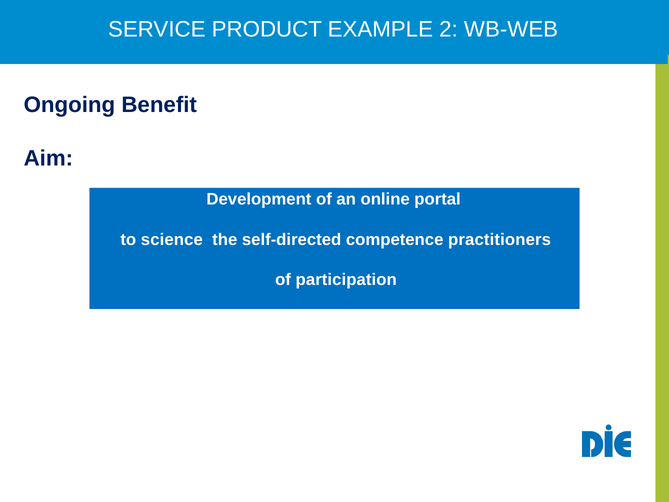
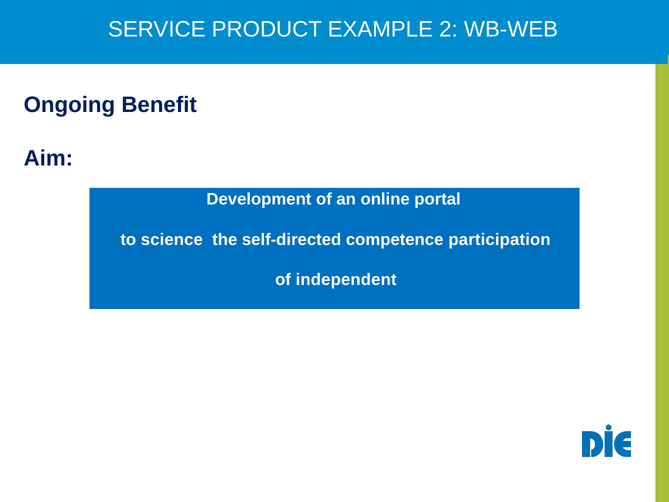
practitioners: practitioners -> participation
participation: participation -> independent
